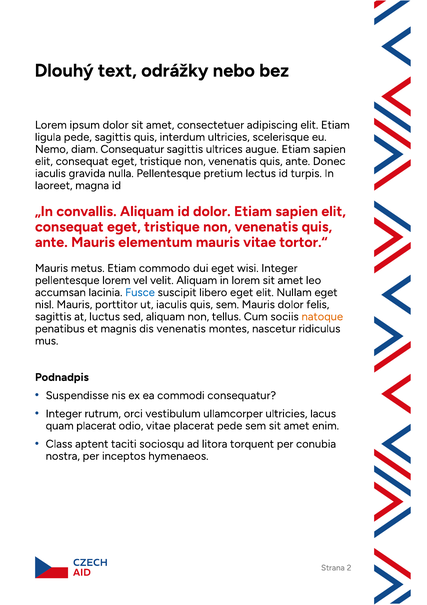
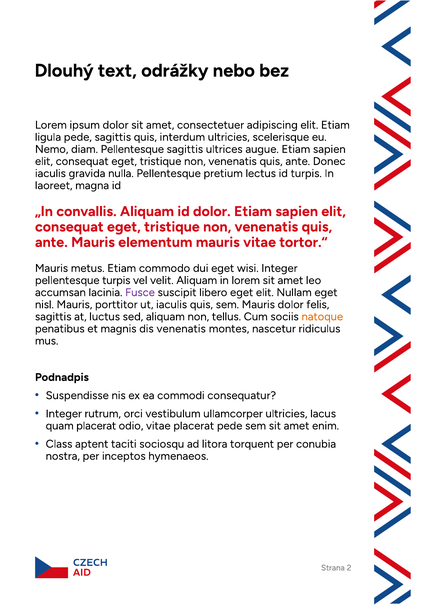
diam Consequatur: Consequatur -> Pellentesque
pellentesque lorem: lorem -> turpis
Fusce colour: blue -> purple
